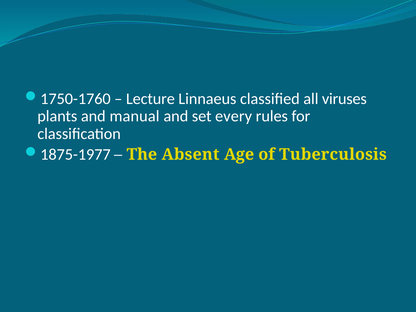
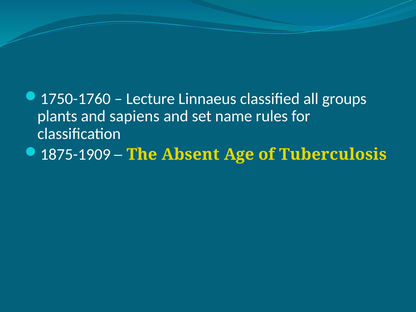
viruses: viruses -> groups
manual: manual -> sapiens
every: every -> name
1875-1977: 1875-1977 -> 1875-1909
